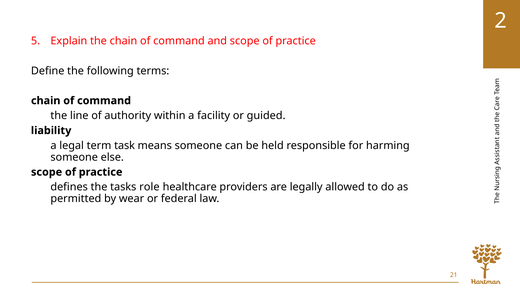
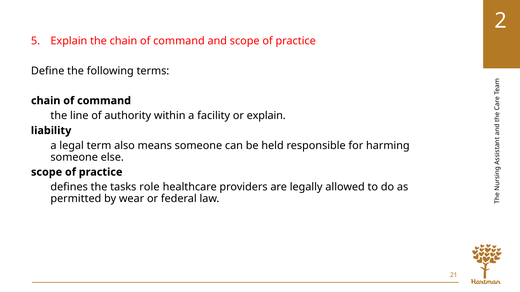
or guided: guided -> explain
task: task -> also
